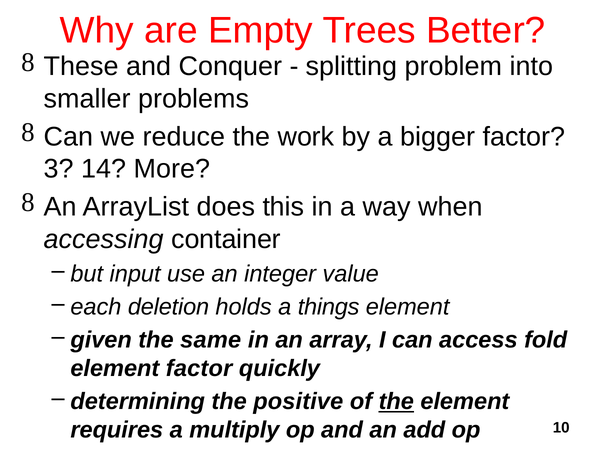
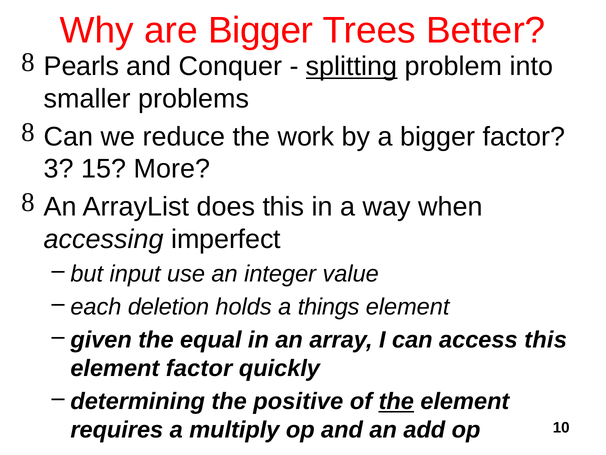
are Empty: Empty -> Bigger
These: These -> Pearls
splitting underline: none -> present
14: 14 -> 15
container: container -> imperfect
same: same -> equal
access fold: fold -> this
